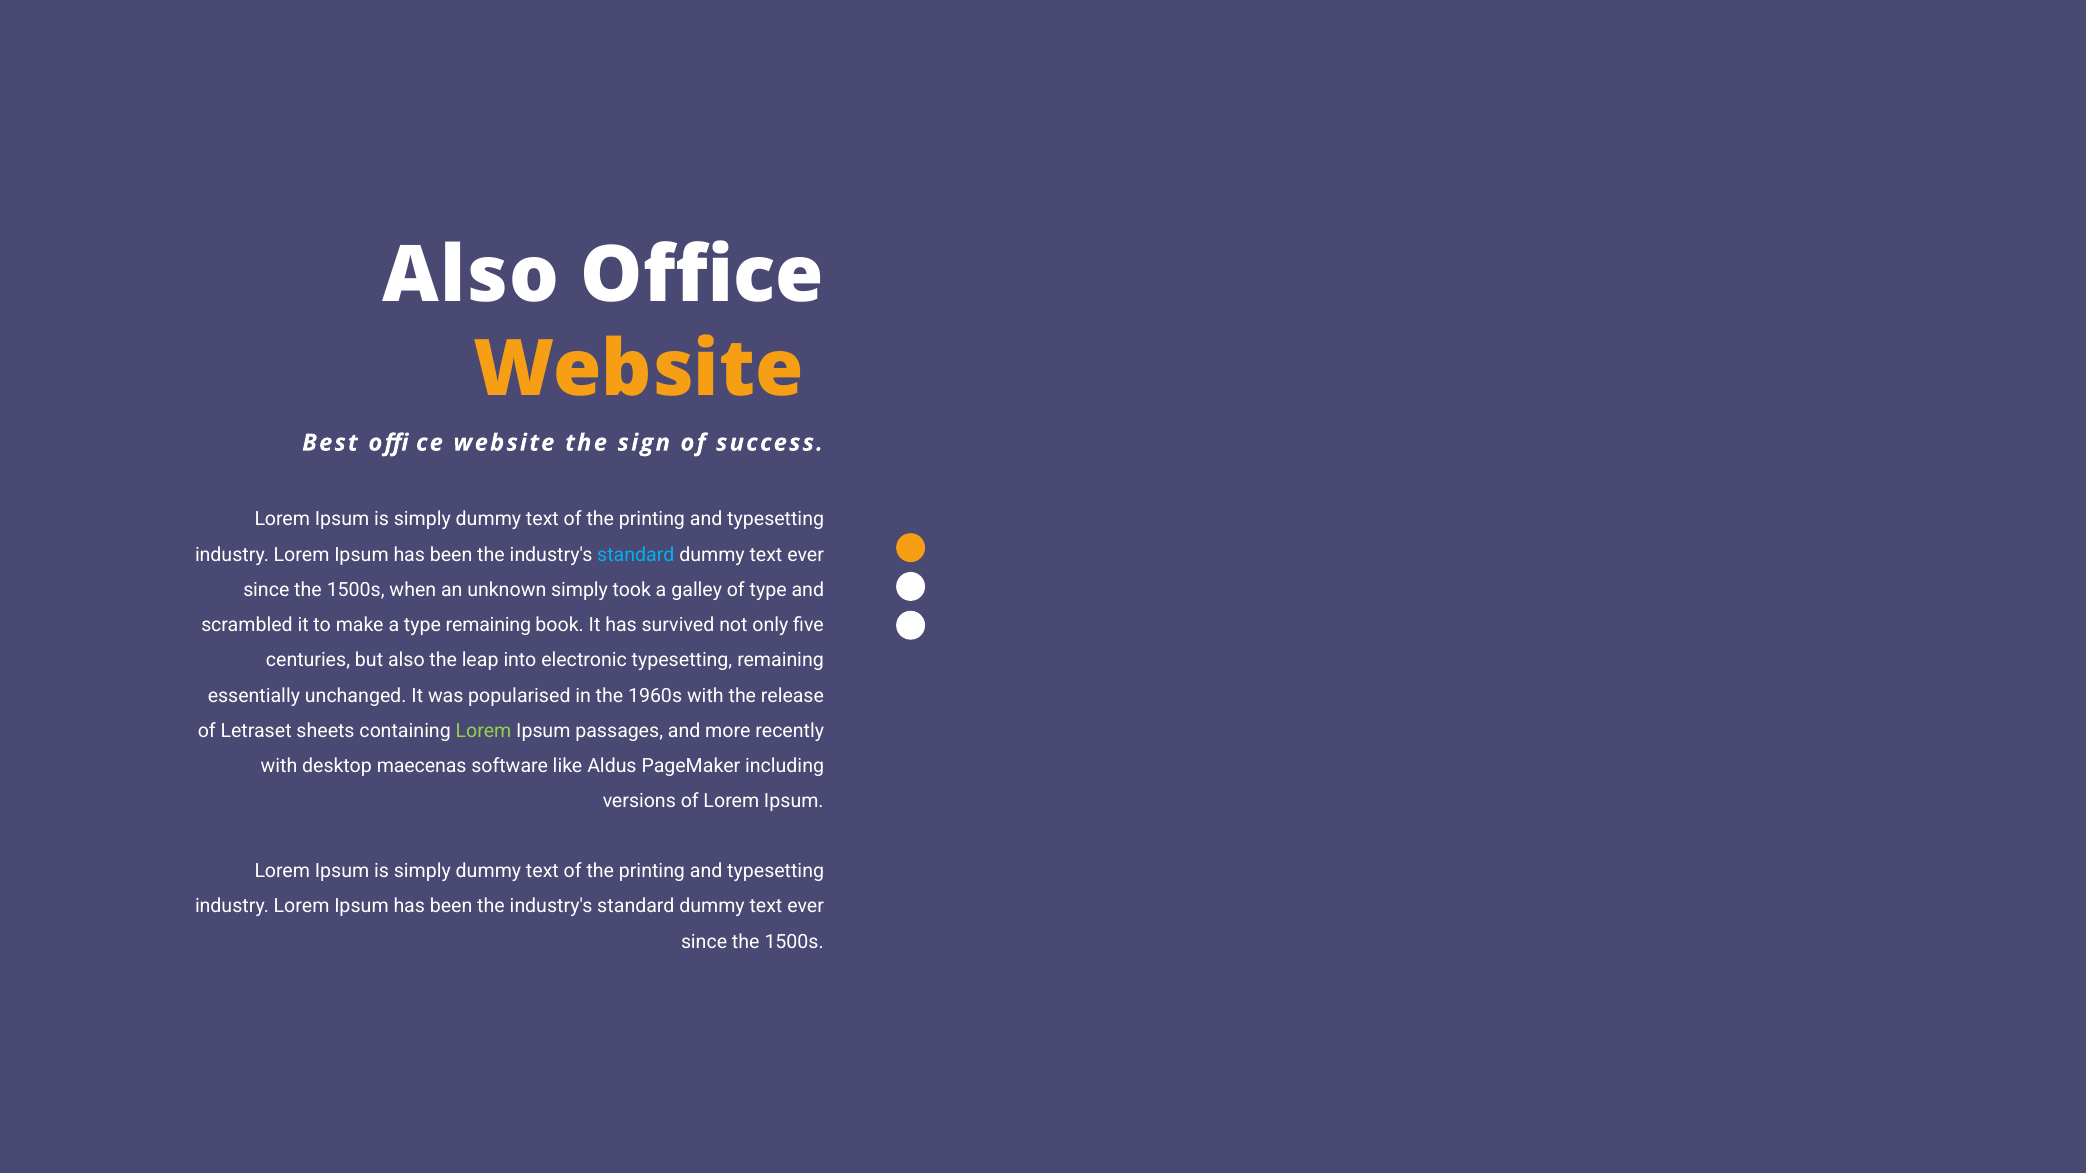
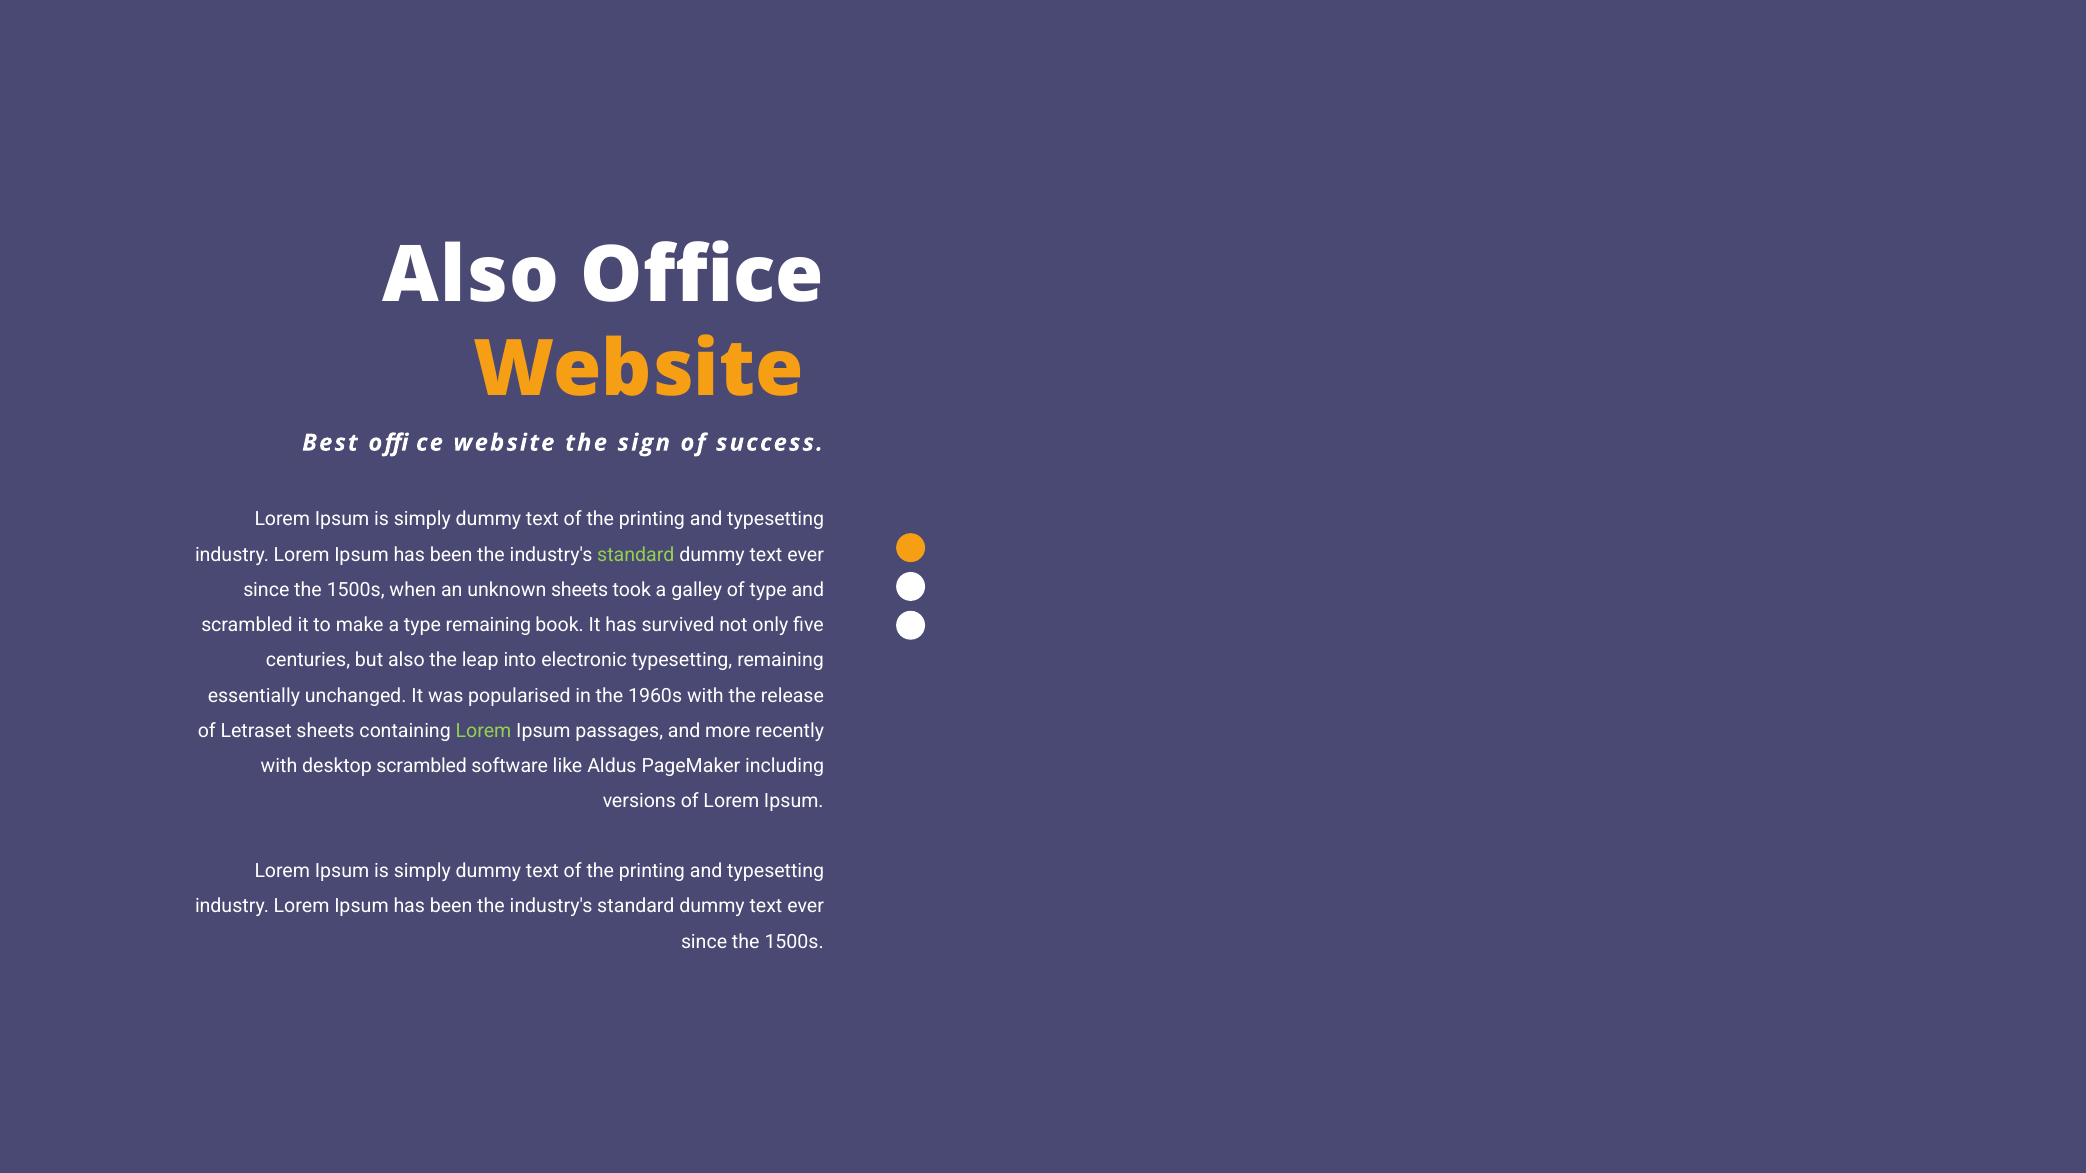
standard at (636, 555) colour: light blue -> light green
unknown simply: simply -> sheets
desktop maecenas: maecenas -> scrambled
